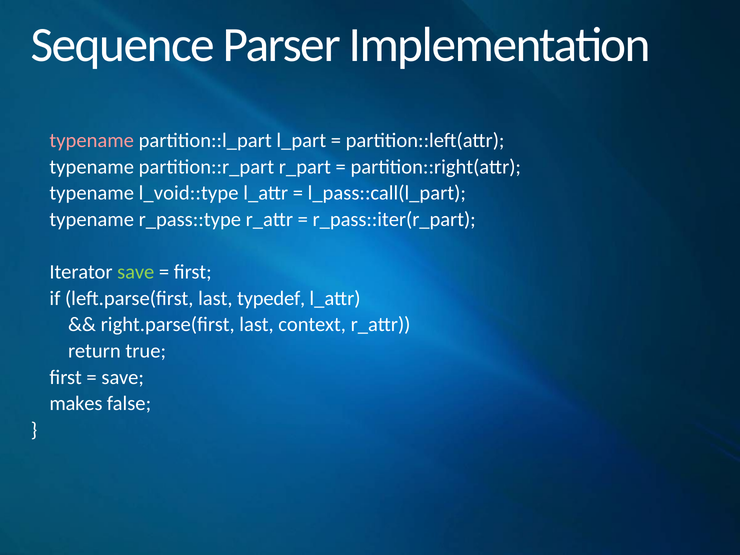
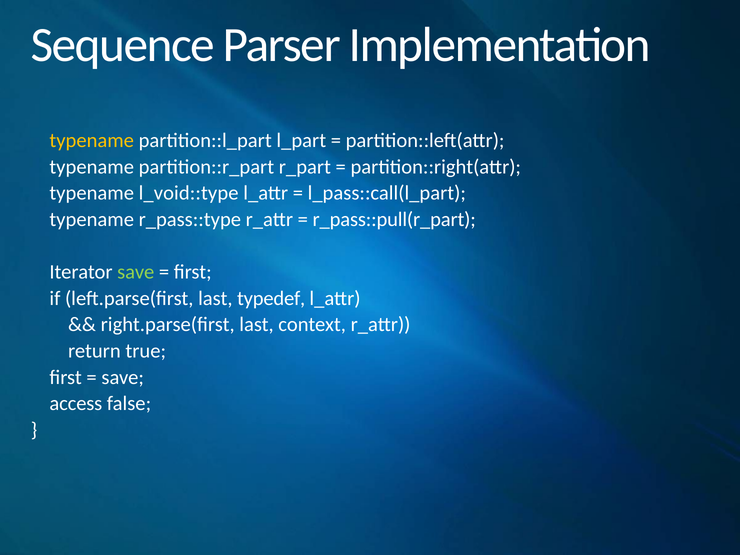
typename at (92, 140) colour: pink -> yellow
r_pass::iter(r_part: r_pass::iter(r_part -> r_pass::pull(r_part
makes: makes -> access
